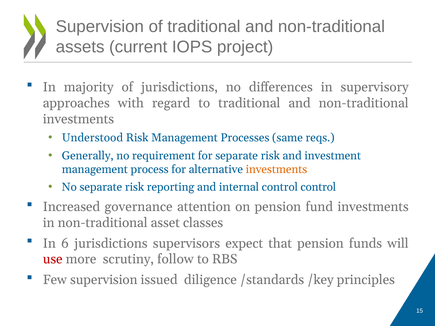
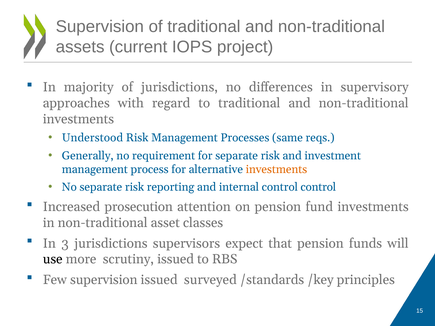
governance: governance -> prosecution
6: 6 -> 3
use colour: red -> black
scrutiny follow: follow -> issued
diligence: diligence -> surveyed
